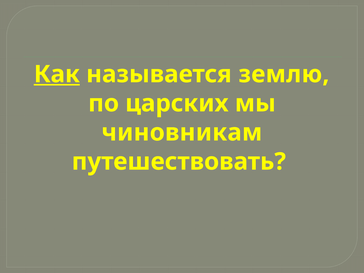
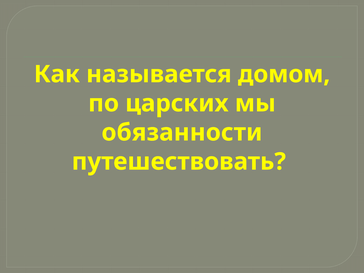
Как underline: present -> none
землю: землю -> домом
чиновникам: чиновникам -> обязанности
